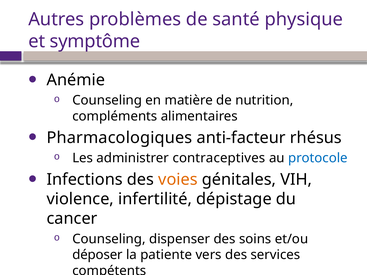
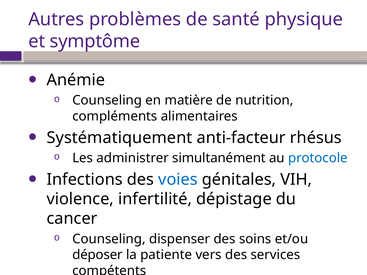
Pharmacologiques: Pharmacologiques -> Systématiquement
contraceptives: contraceptives -> simultanément
voies colour: orange -> blue
